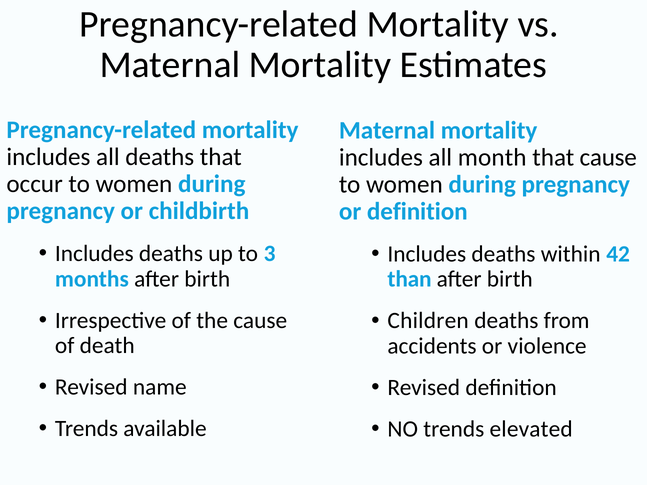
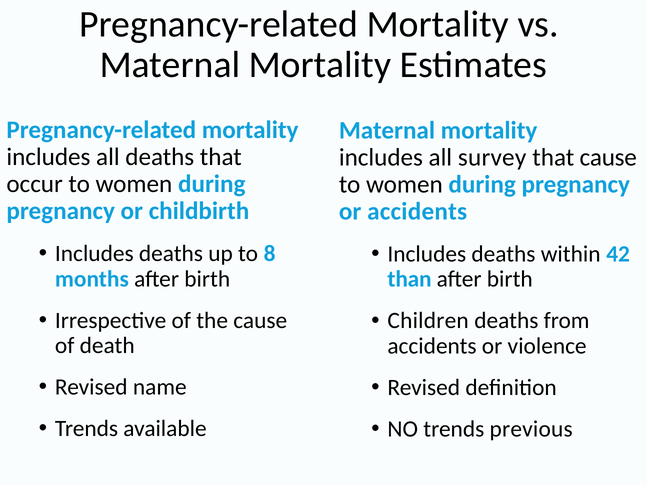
month: month -> survey
or definition: definition -> accidents
3: 3 -> 8
elevated: elevated -> previous
